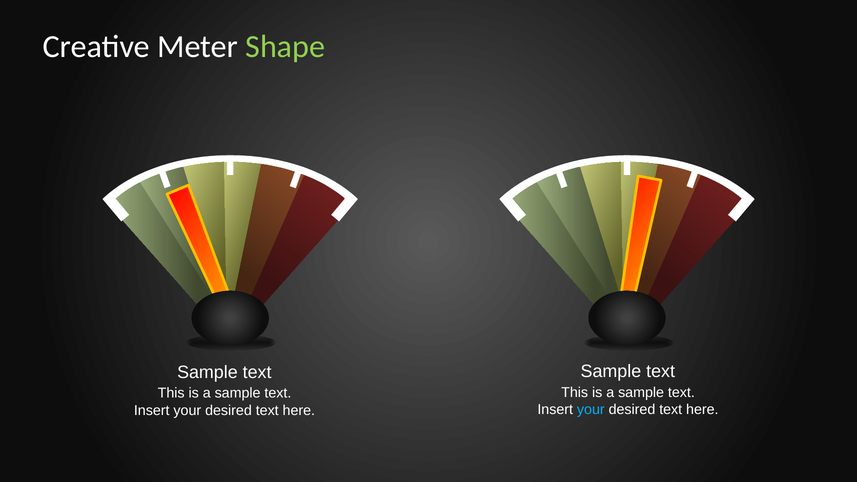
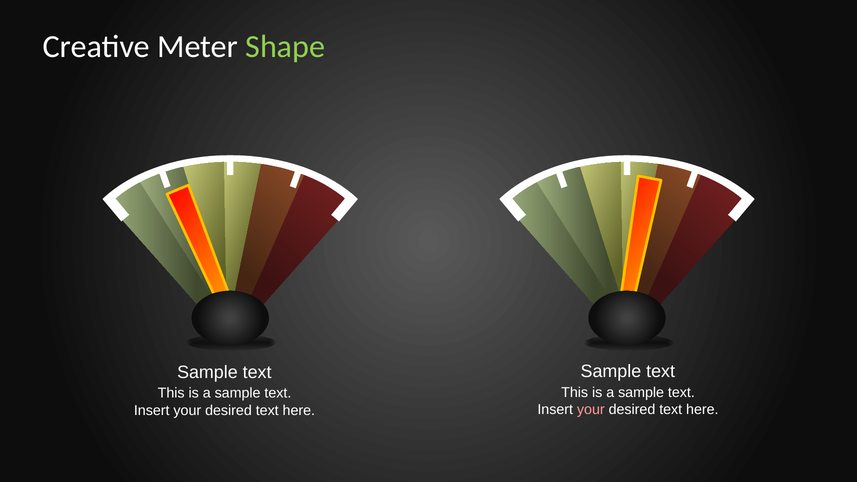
your at (591, 410) colour: light blue -> pink
